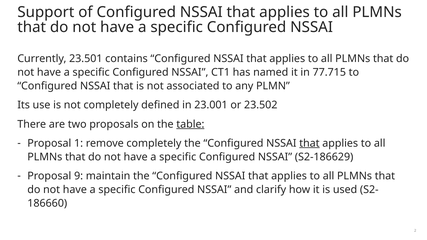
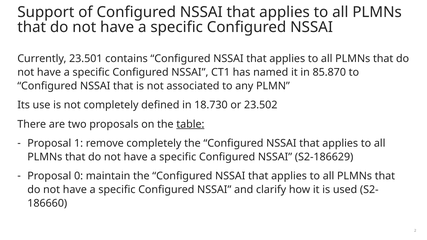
77.715: 77.715 -> 85.870
23.001: 23.001 -> 18.730
that at (309, 143) underline: present -> none
9: 9 -> 0
